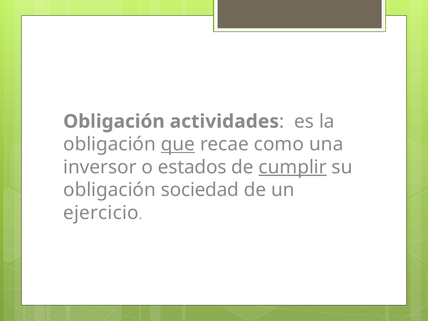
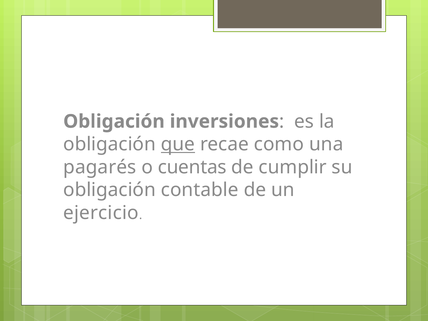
actividades: actividades -> inversiones
inversor: inversor -> pagarés
estados: estados -> cuentas
cumplir underline: present -> none
sociedad: sociedad -> contable
